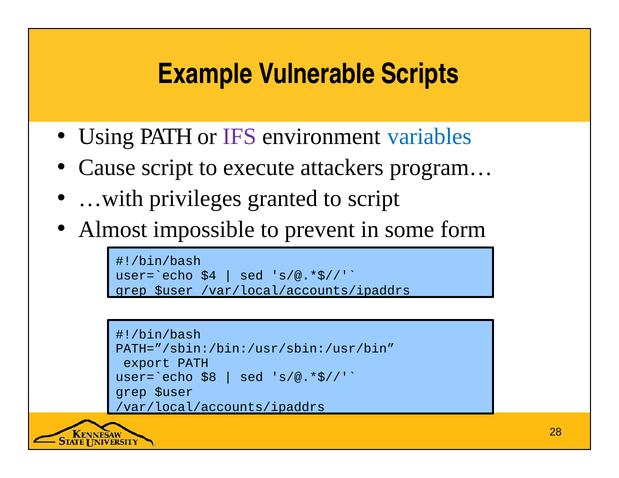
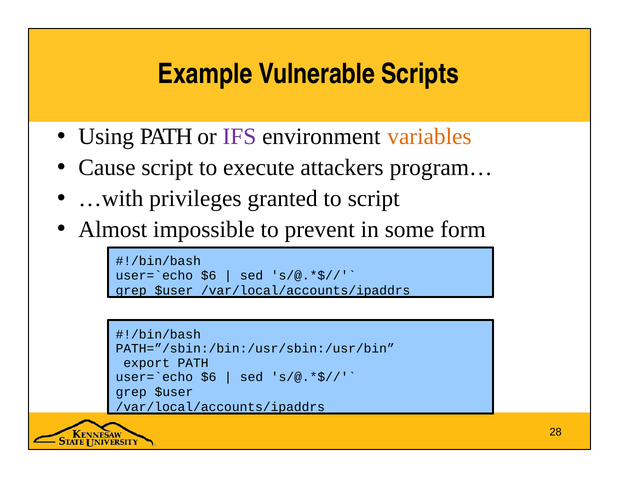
variables colour: blue -> orange
$4 at (209, 276): $4 -> $6
$8 at (209, 377): $8 -> $6
